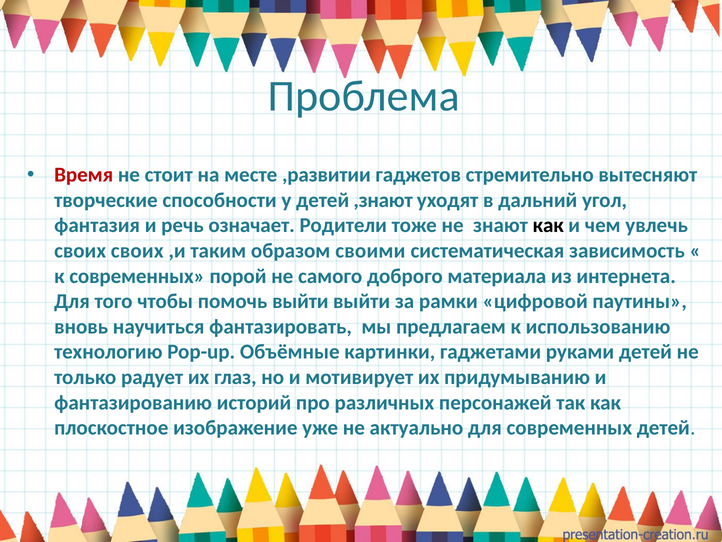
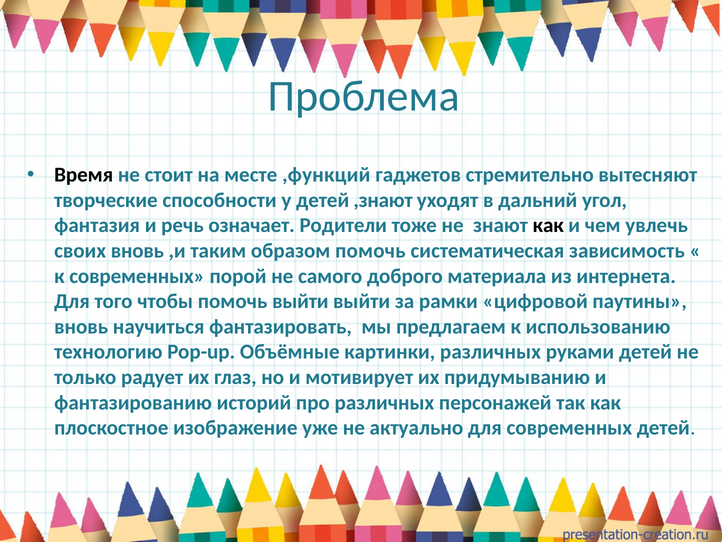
Время colour: red -> black
,развитии: ,развитии -> ,функций
своих своих: своих -> вновь
образом своими: своими -> помочь
картинки гаджетами: гаджетами -> различных
